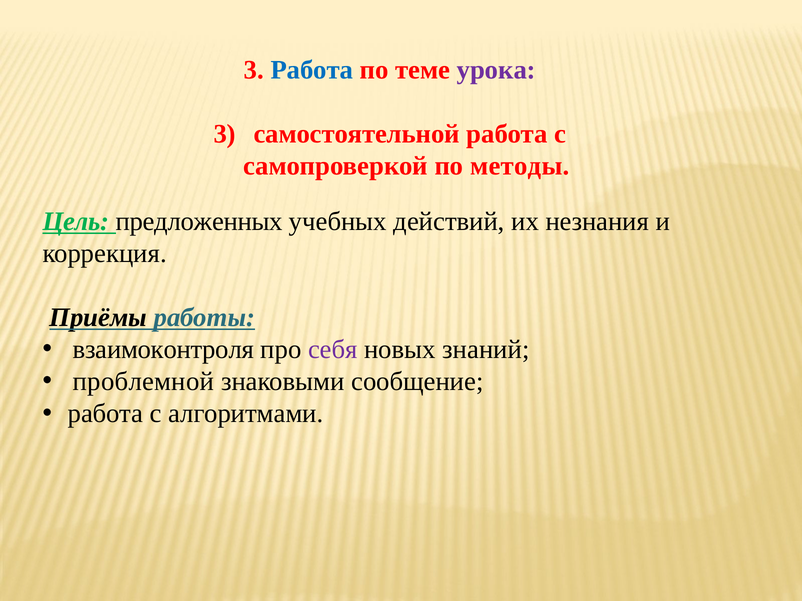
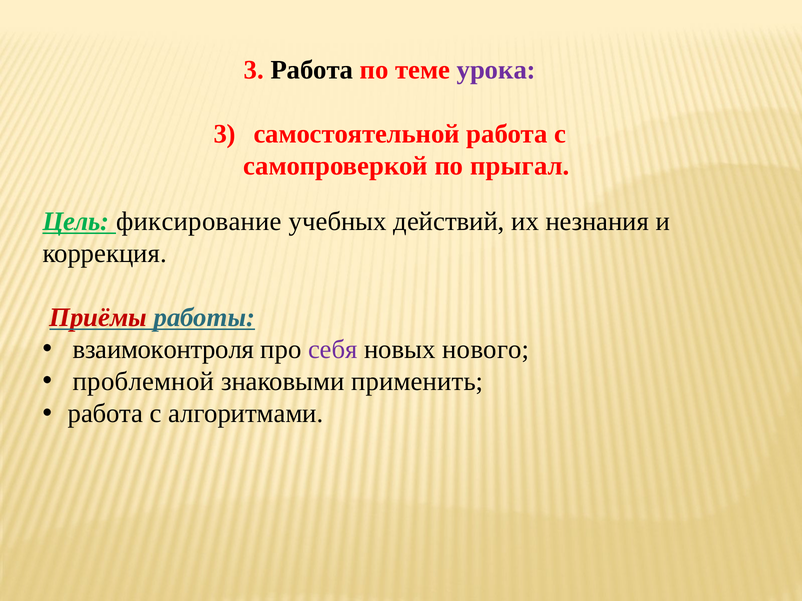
Работа at (312, 70) colour: blue -> black
методы: методы -> прыгал
предложенных: предложенных -> фиксирование
Приёмы colour: black -> red
знаний: знаний -> нового
сообщение: сообщение -> применить
